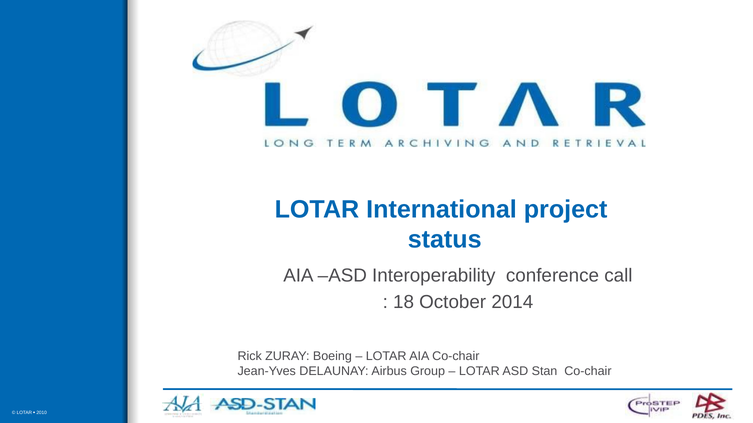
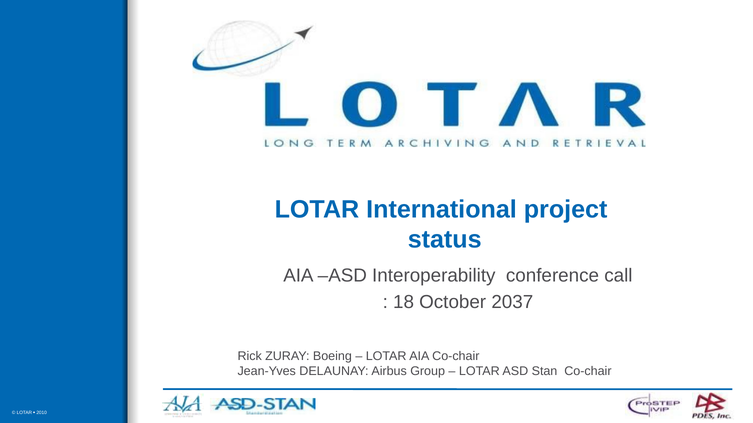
2014: 2014 -> 2037
